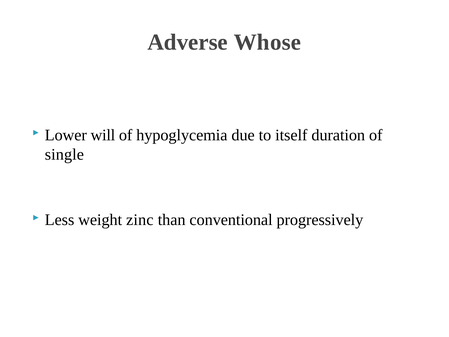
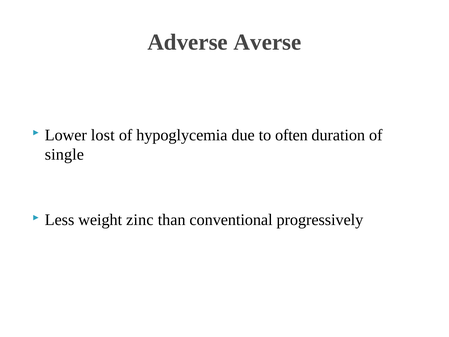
Whose: Whose -> Averse
will: will -> lost
itself: itself -> often
